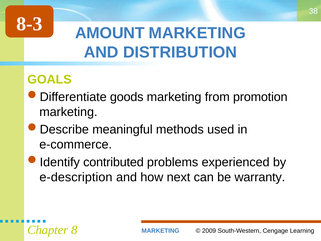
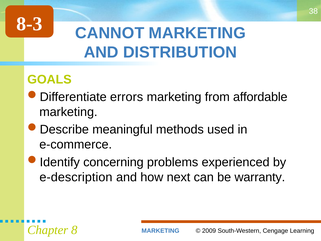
AMOUNT: AMOUNT -> CANNOT
goods: goods -> errors
promotion: promotion -> affordable
contributed: contributed -> concerning
